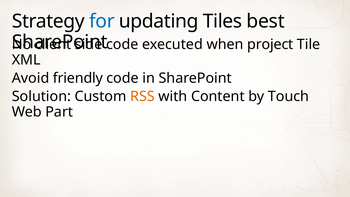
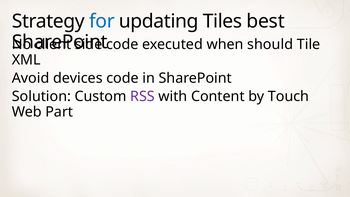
project: project -> should
friendly: friendly -> devices
RSS colour: orange -> purple
